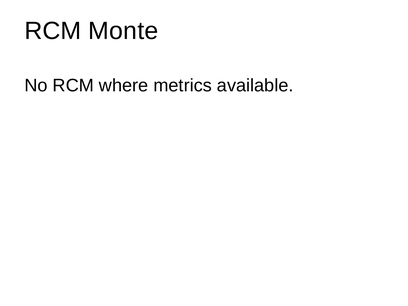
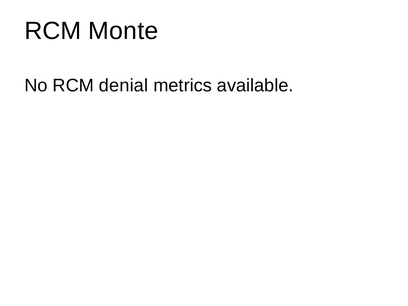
where: where -> denial
